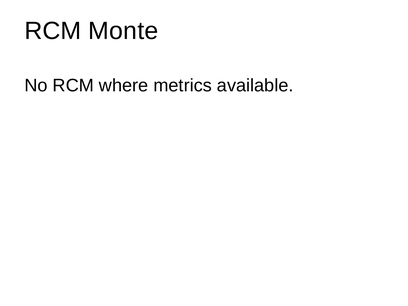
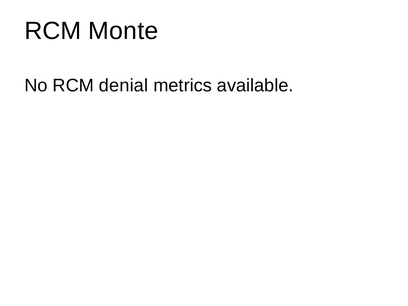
where: where -> denial
